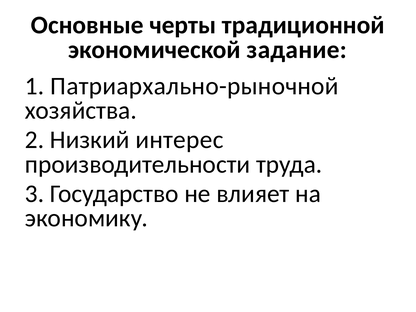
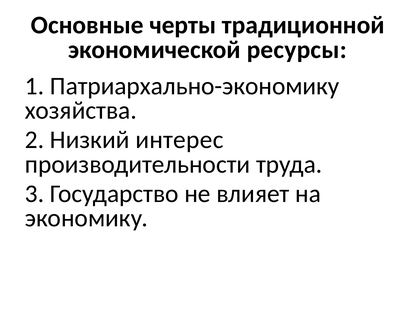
задание: задание -> ресурсы
Патриархально-рыночной: Патриархально-рыночной -> Патриархально-экономику
